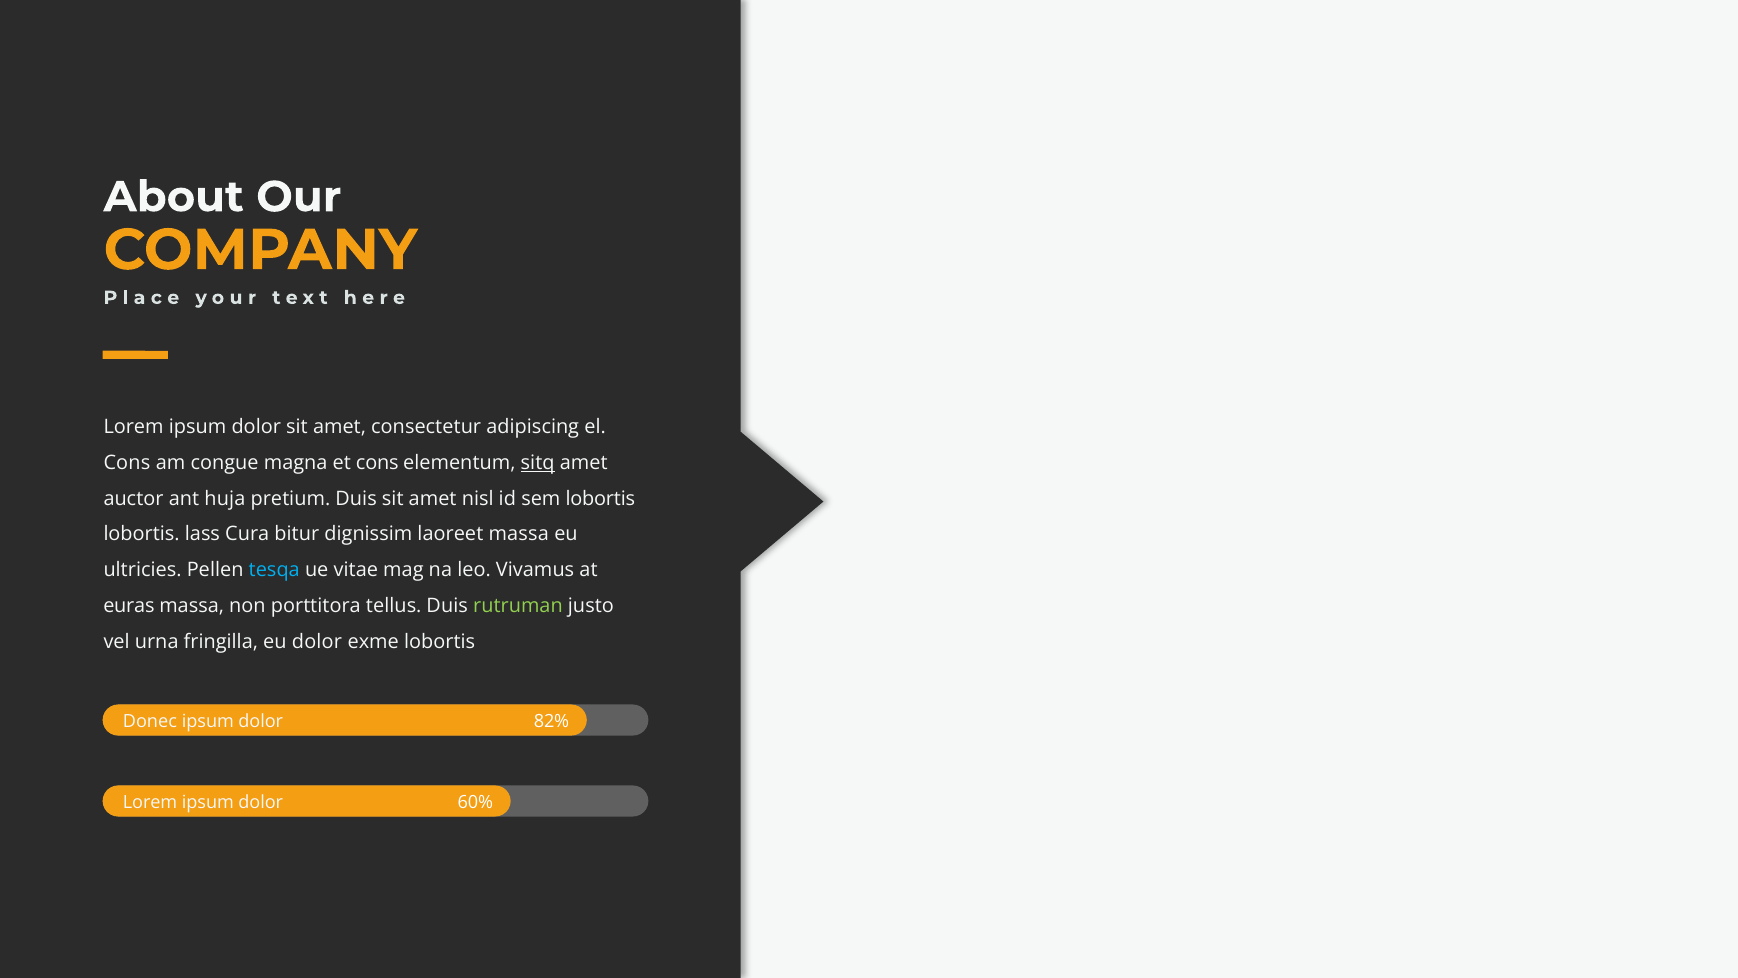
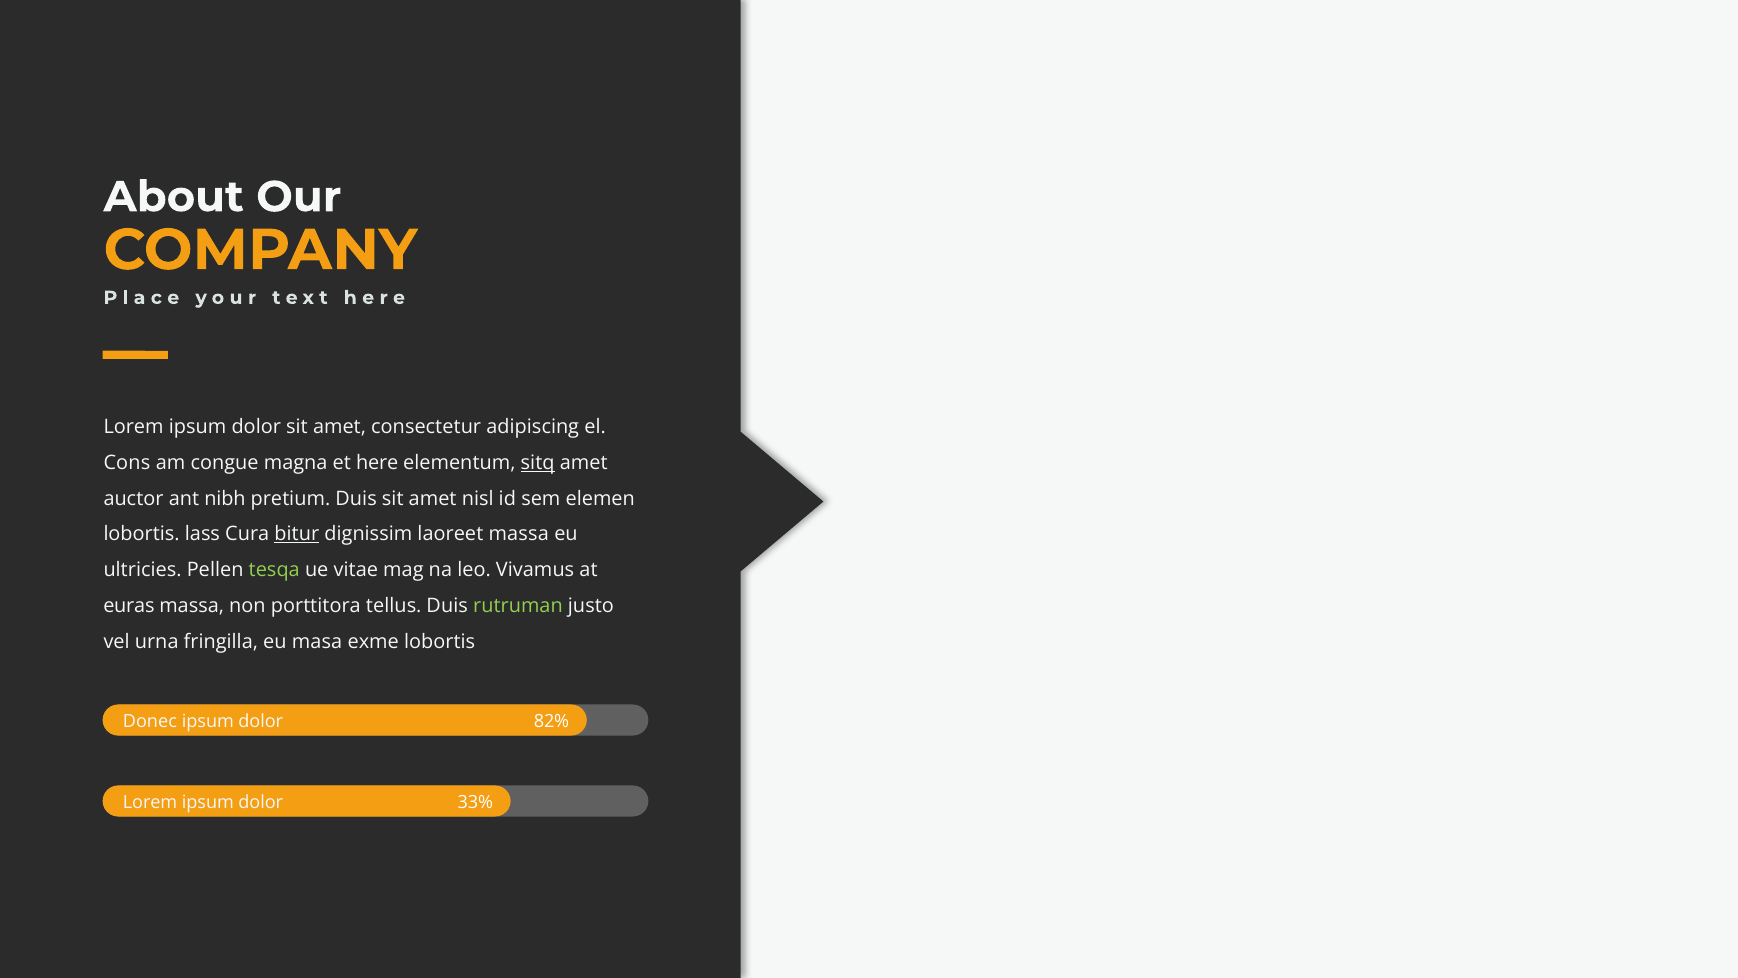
et cons: cons -> here
huja: huja -> nibh
sem lobortis: lobortis -> elemen
bitur underline: none -> present
tesqa colour: light blue -> light green
eu dolor: dolor -> masa
60%: 60% -> 33%
